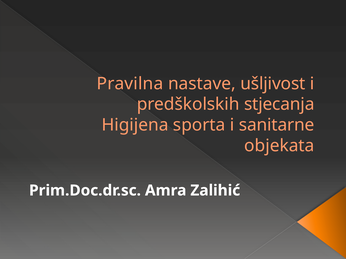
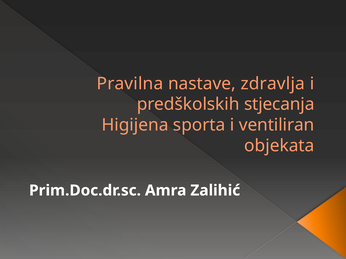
ušljivost: ušljivost -> zdravlja
sanitarne: sanitarne -> ventiliran
